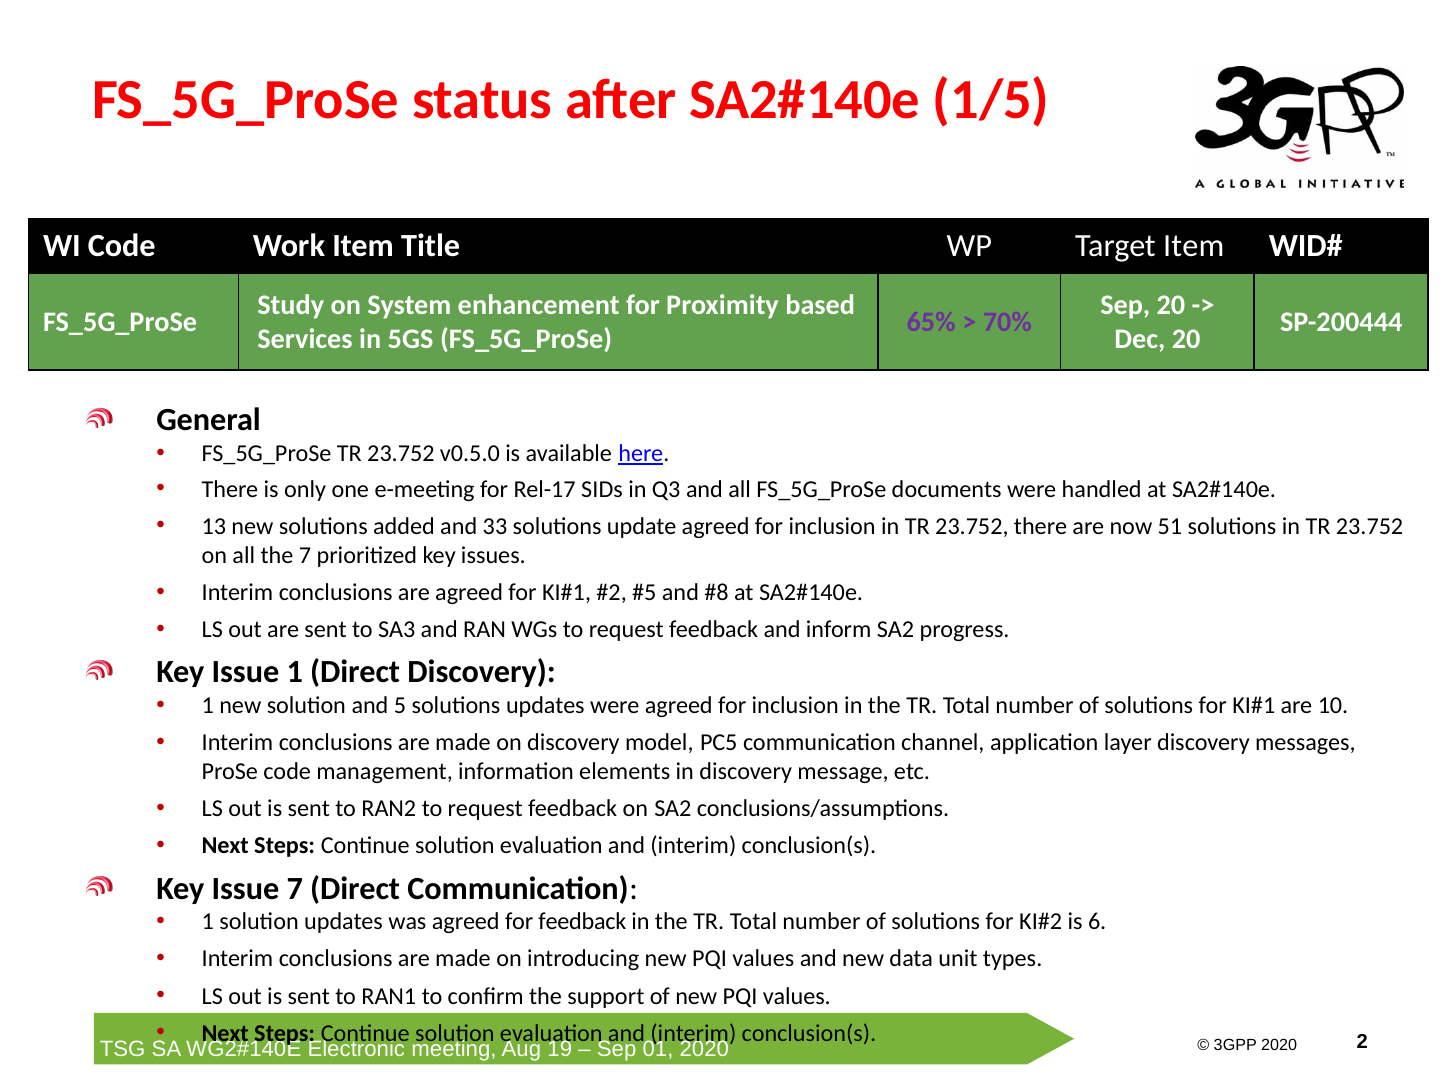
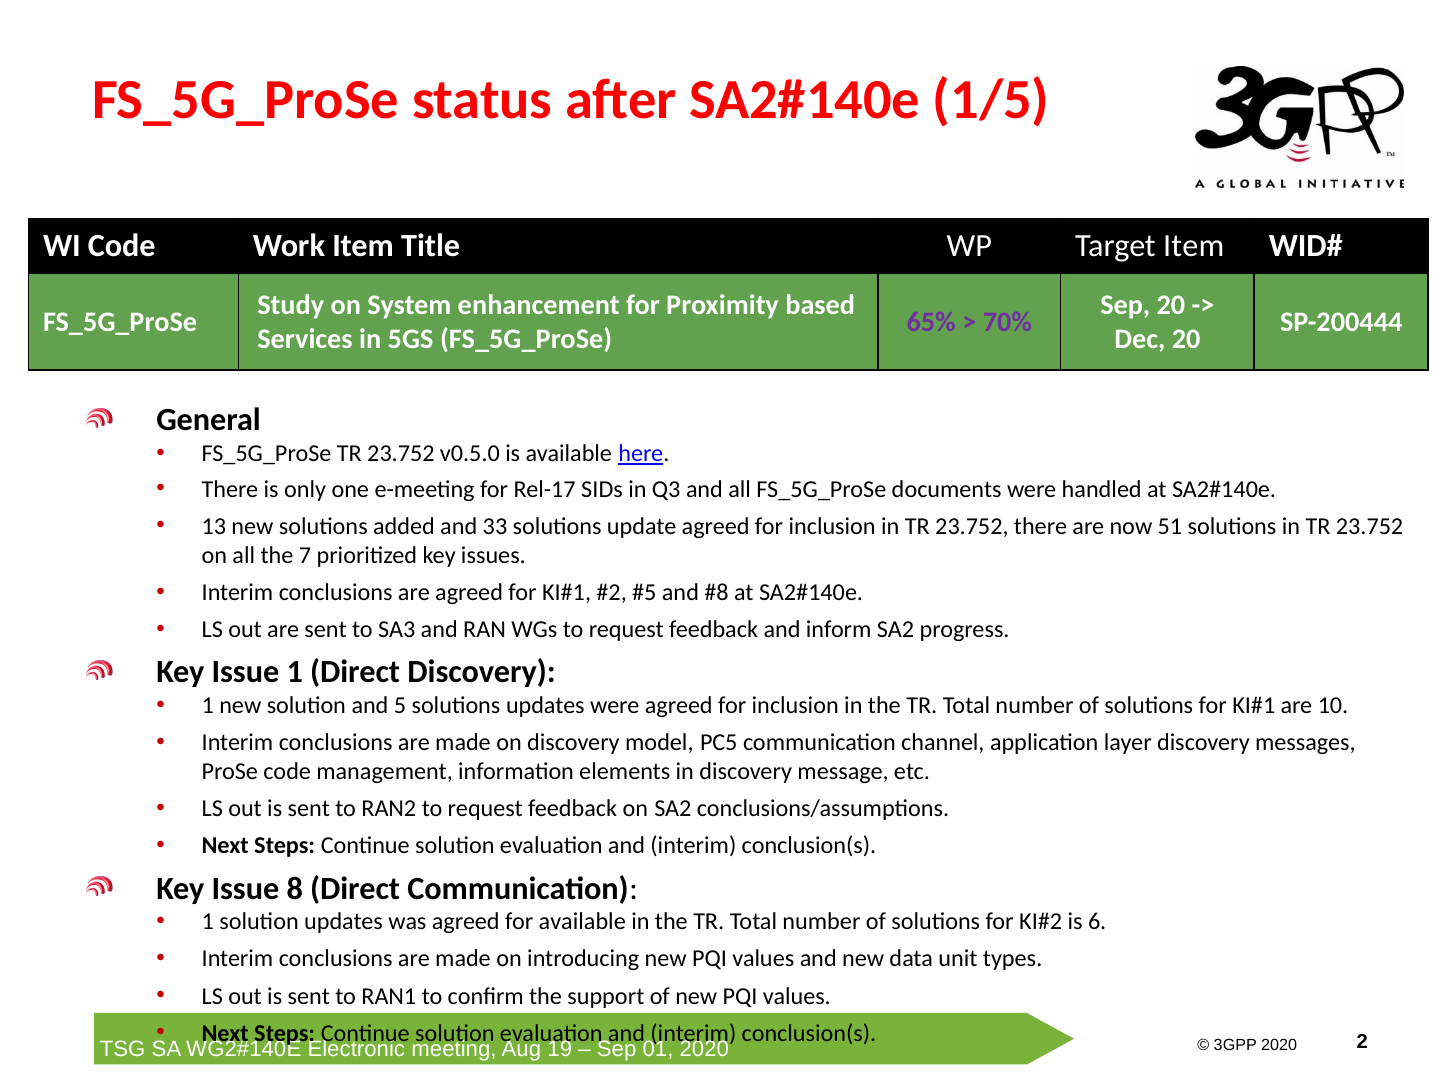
Issue 7: 7 -> 8
for feedback: feedback -> available
